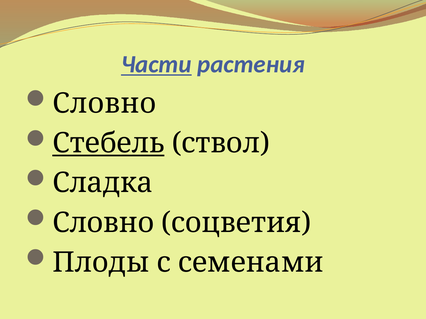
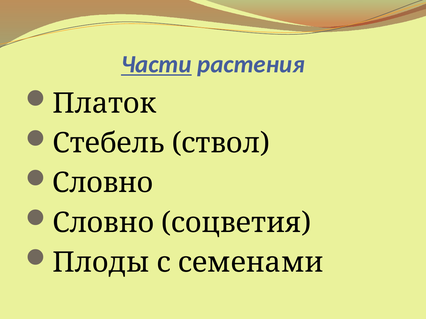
Словно at (104, 104): Словно -> Платок
Стебель underline: present -> none
Сладка at (103, 183): Сладка -> Словно
